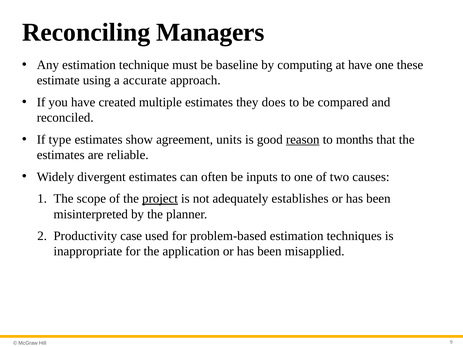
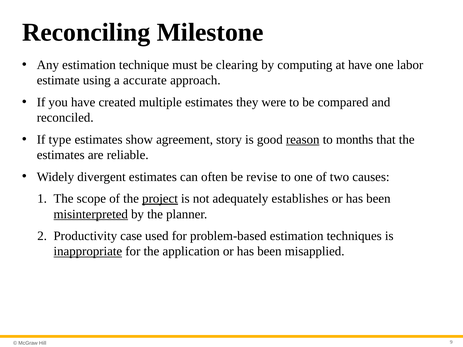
Managers: Managers -> Milestone
baseline: baseline -> clearing
these: these -> labor
does: does -> were
units: units -> story
inputs: inputs -> revise
misinterpreted underline: none -> present
inappropriate underline: none -> present
